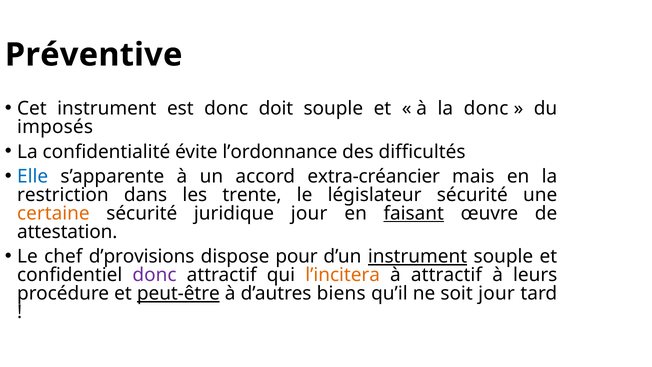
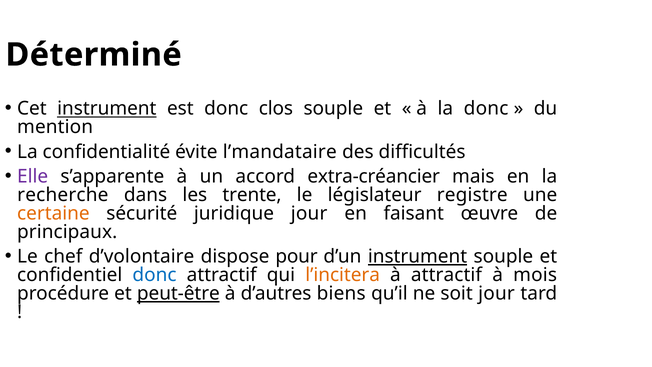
Préventive: Préventive -> Déterminé
instrument at (107, 109) underline: none -> present
doit: doit -> clos
imposés: imposés -> mention
l’ordonnance: l’ordonnance -> l’mandataire
Elle colour: blue -> purple
restriction: restriction -> recherche
législateur sécurité: sécurité -> registre
faisant underline: present -> none
attestation: attestation -> principaux
d’provisions: d’provisions -> d’volontaire
donc at (155, 275) colour: purple -> blue
leurs: leurs -> mois
